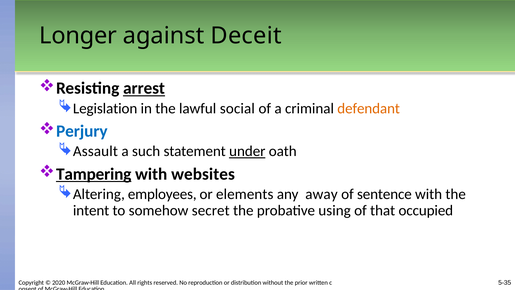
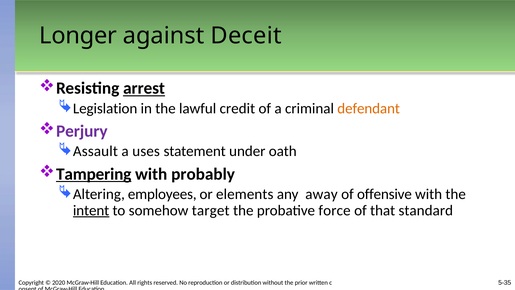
social: social -> credit
Perjury colour: blue -> purple
such: such -> uses
under underline: present -> none
websites: websites -> probably
sentence: sentence -> offensive
intent underline: none -> present
secret: secret -> target
using: using -> force
occupied: occupied -> standard
